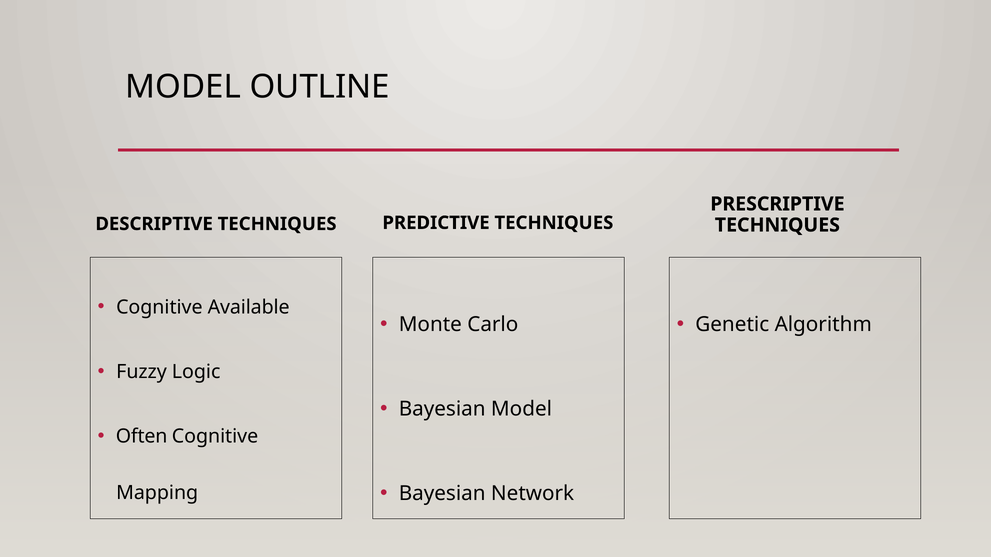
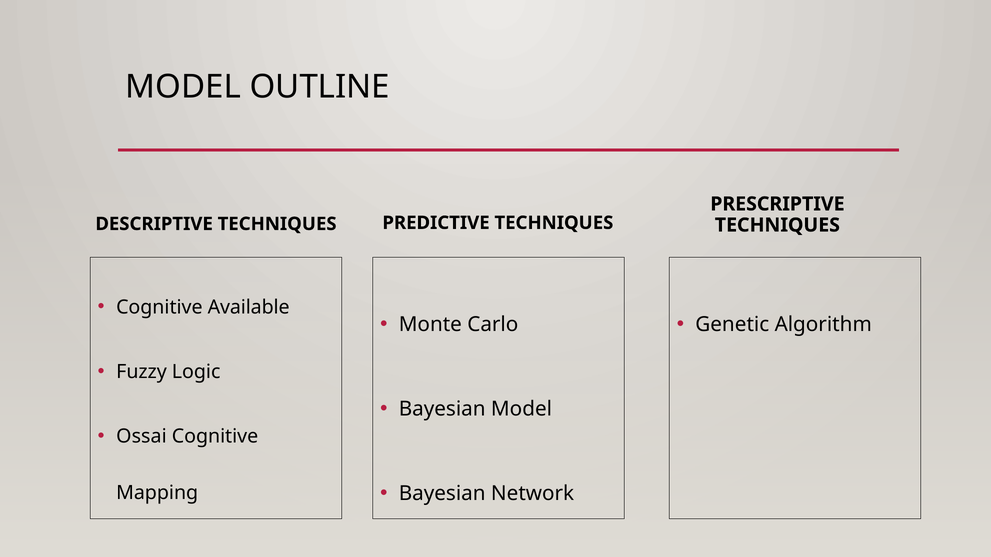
Often: Often -> Ossai
